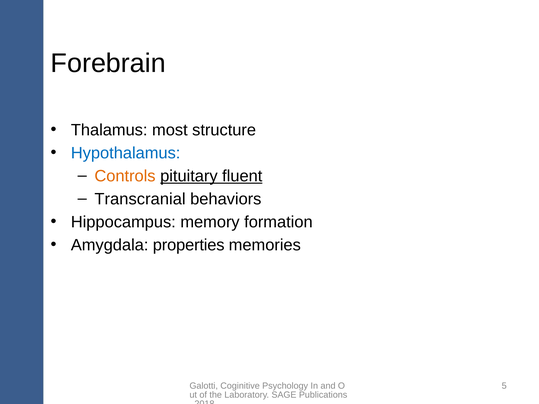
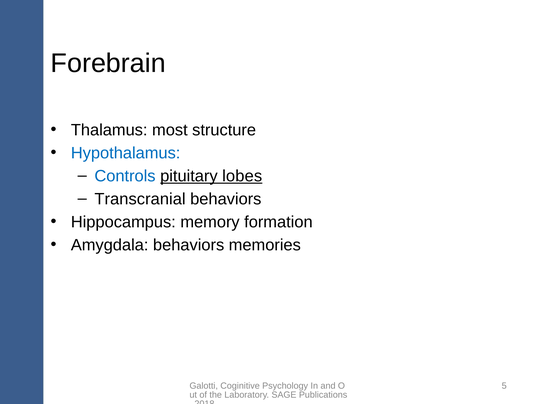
Controls colour: orange -> blue
fluent: fluent -> lobes
Amygdala properties: properties -> behaviors
